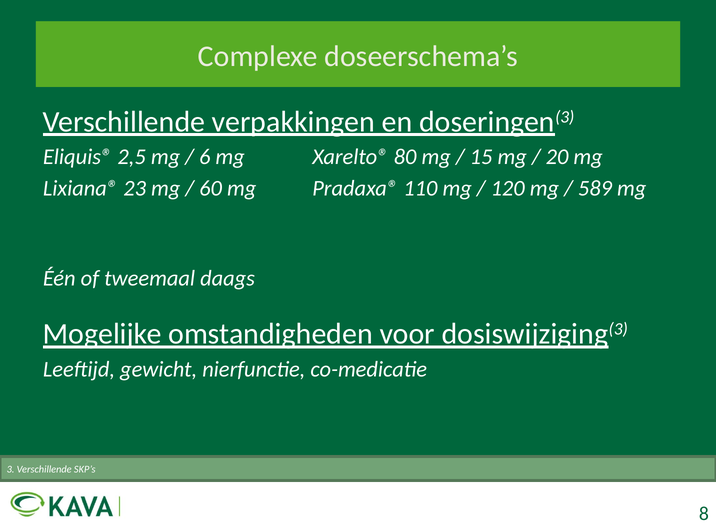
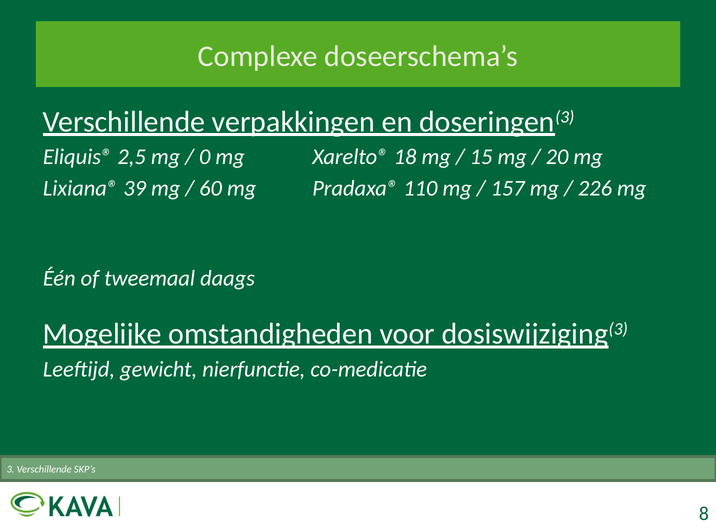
6: 6 -> 0
80: 80 -> 18
23: 23 -> 39
120: 120 -> 157
589: 589 -> 226
